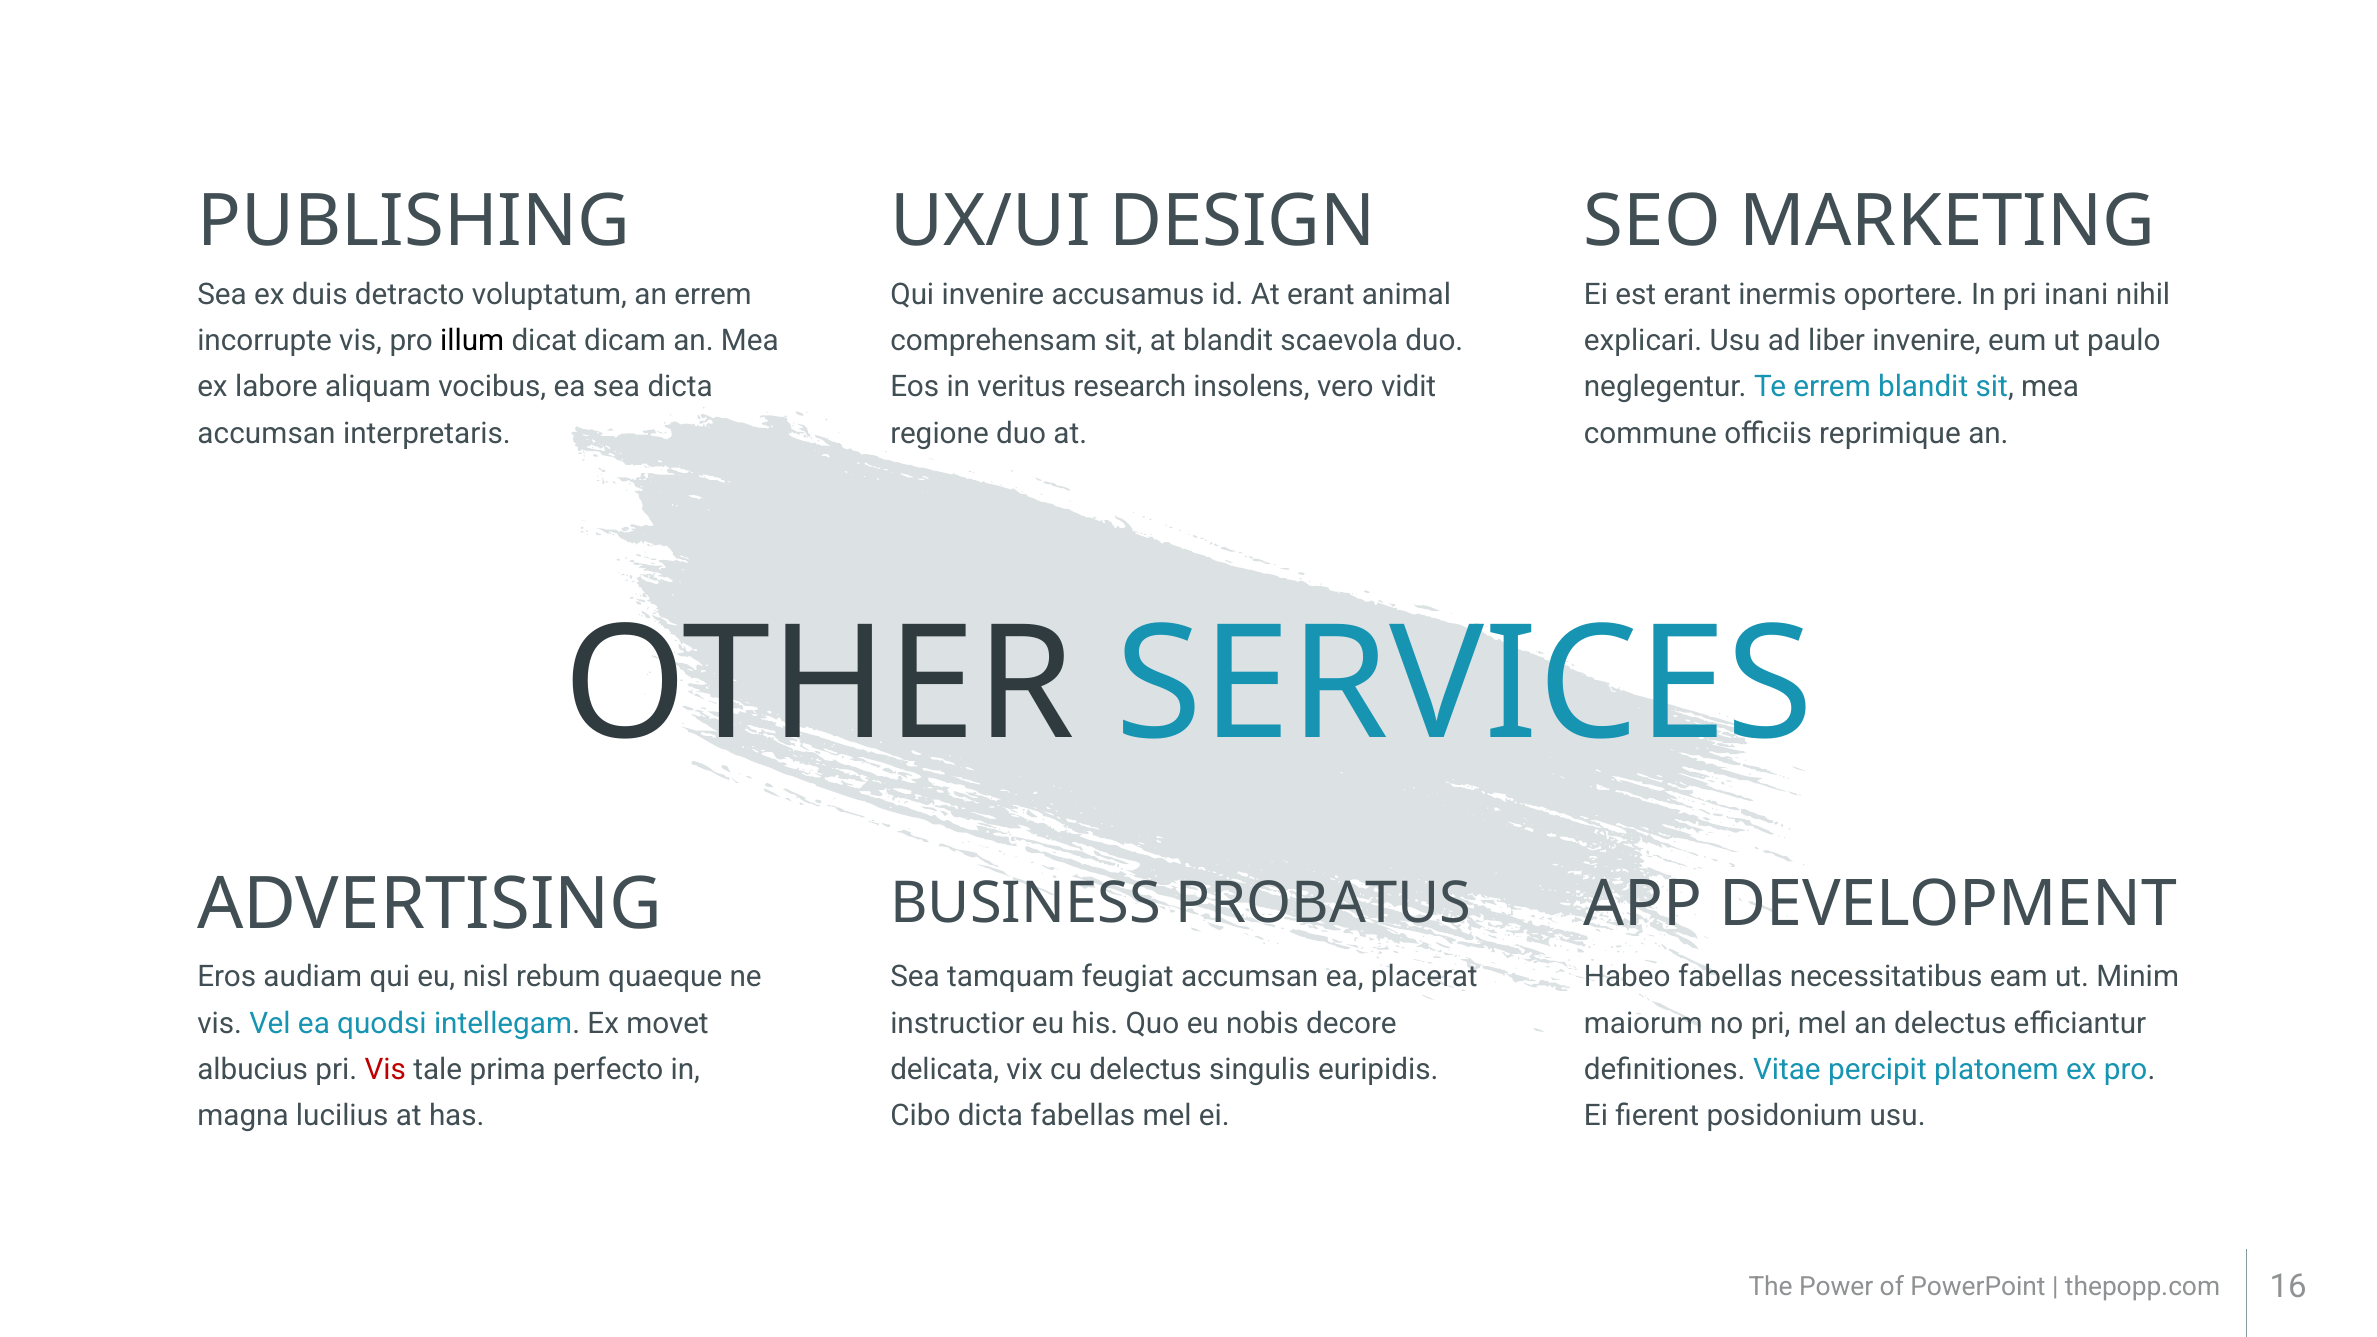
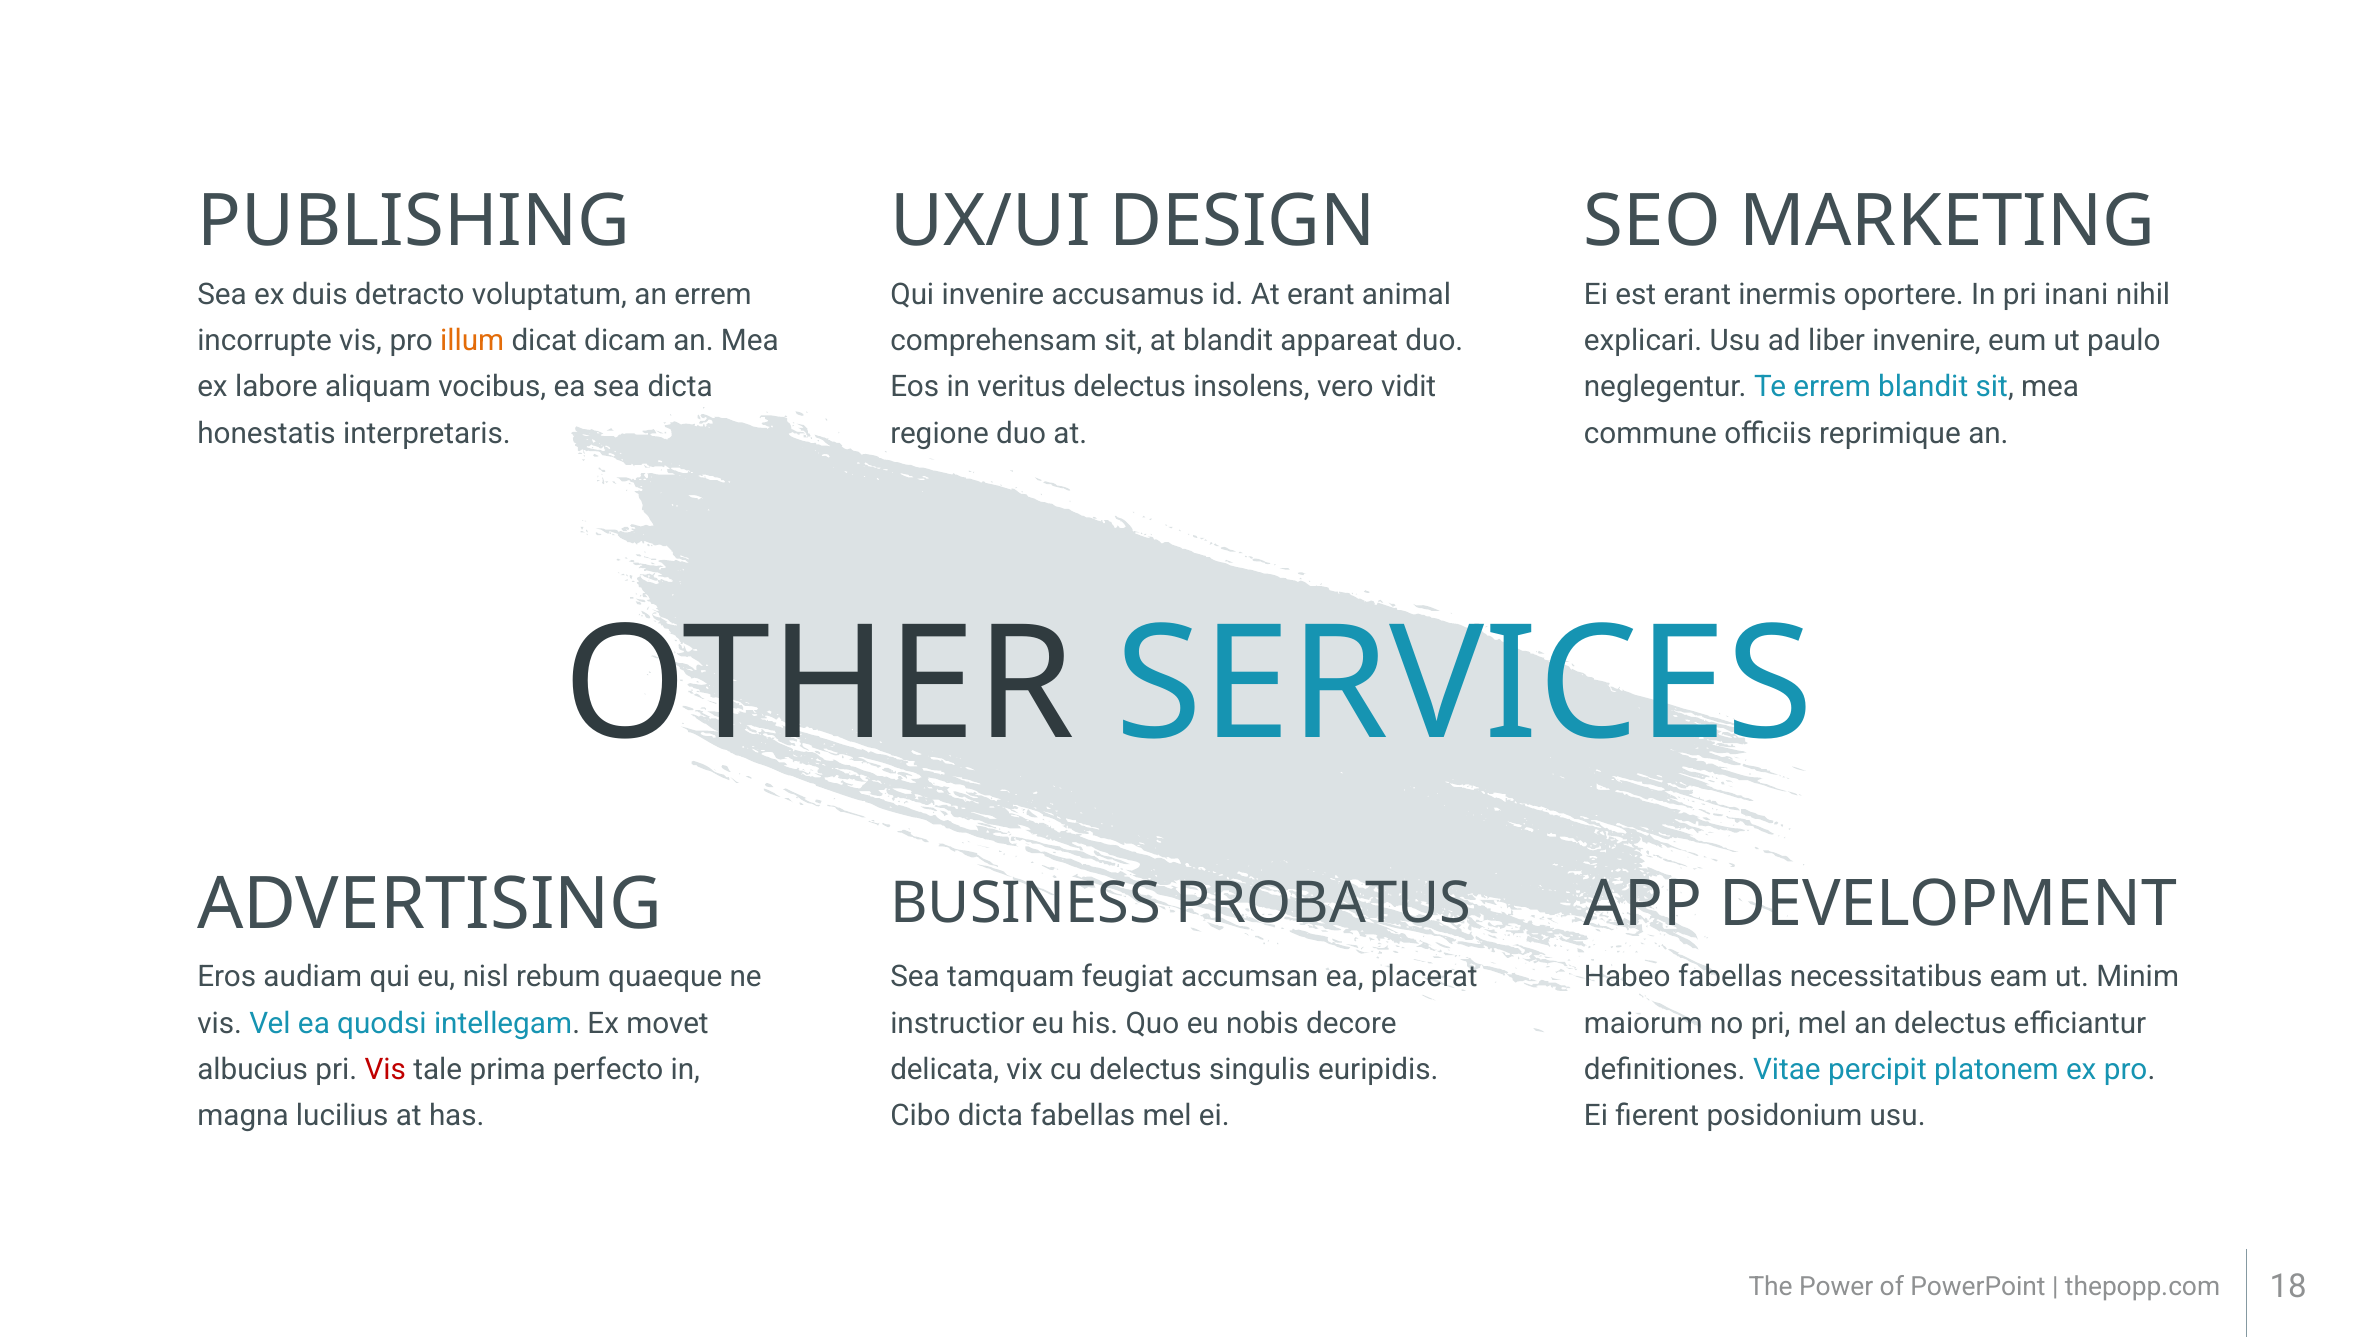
illum colour: black -> orange
scaevola: scaevola -> appareat
veritus research: research -> delectus
accumsan at (266, 433): accumsan -> honestatis
16: 16 -> 18
